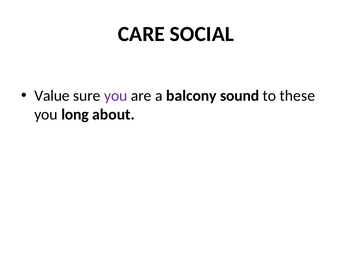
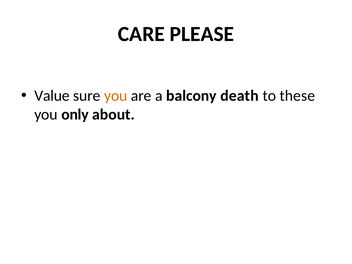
SOCIAL: SOCIAL -> PLEASE
you at (116, 96) colour: purple -> orange
sound: sound -> death
long: long -> only
